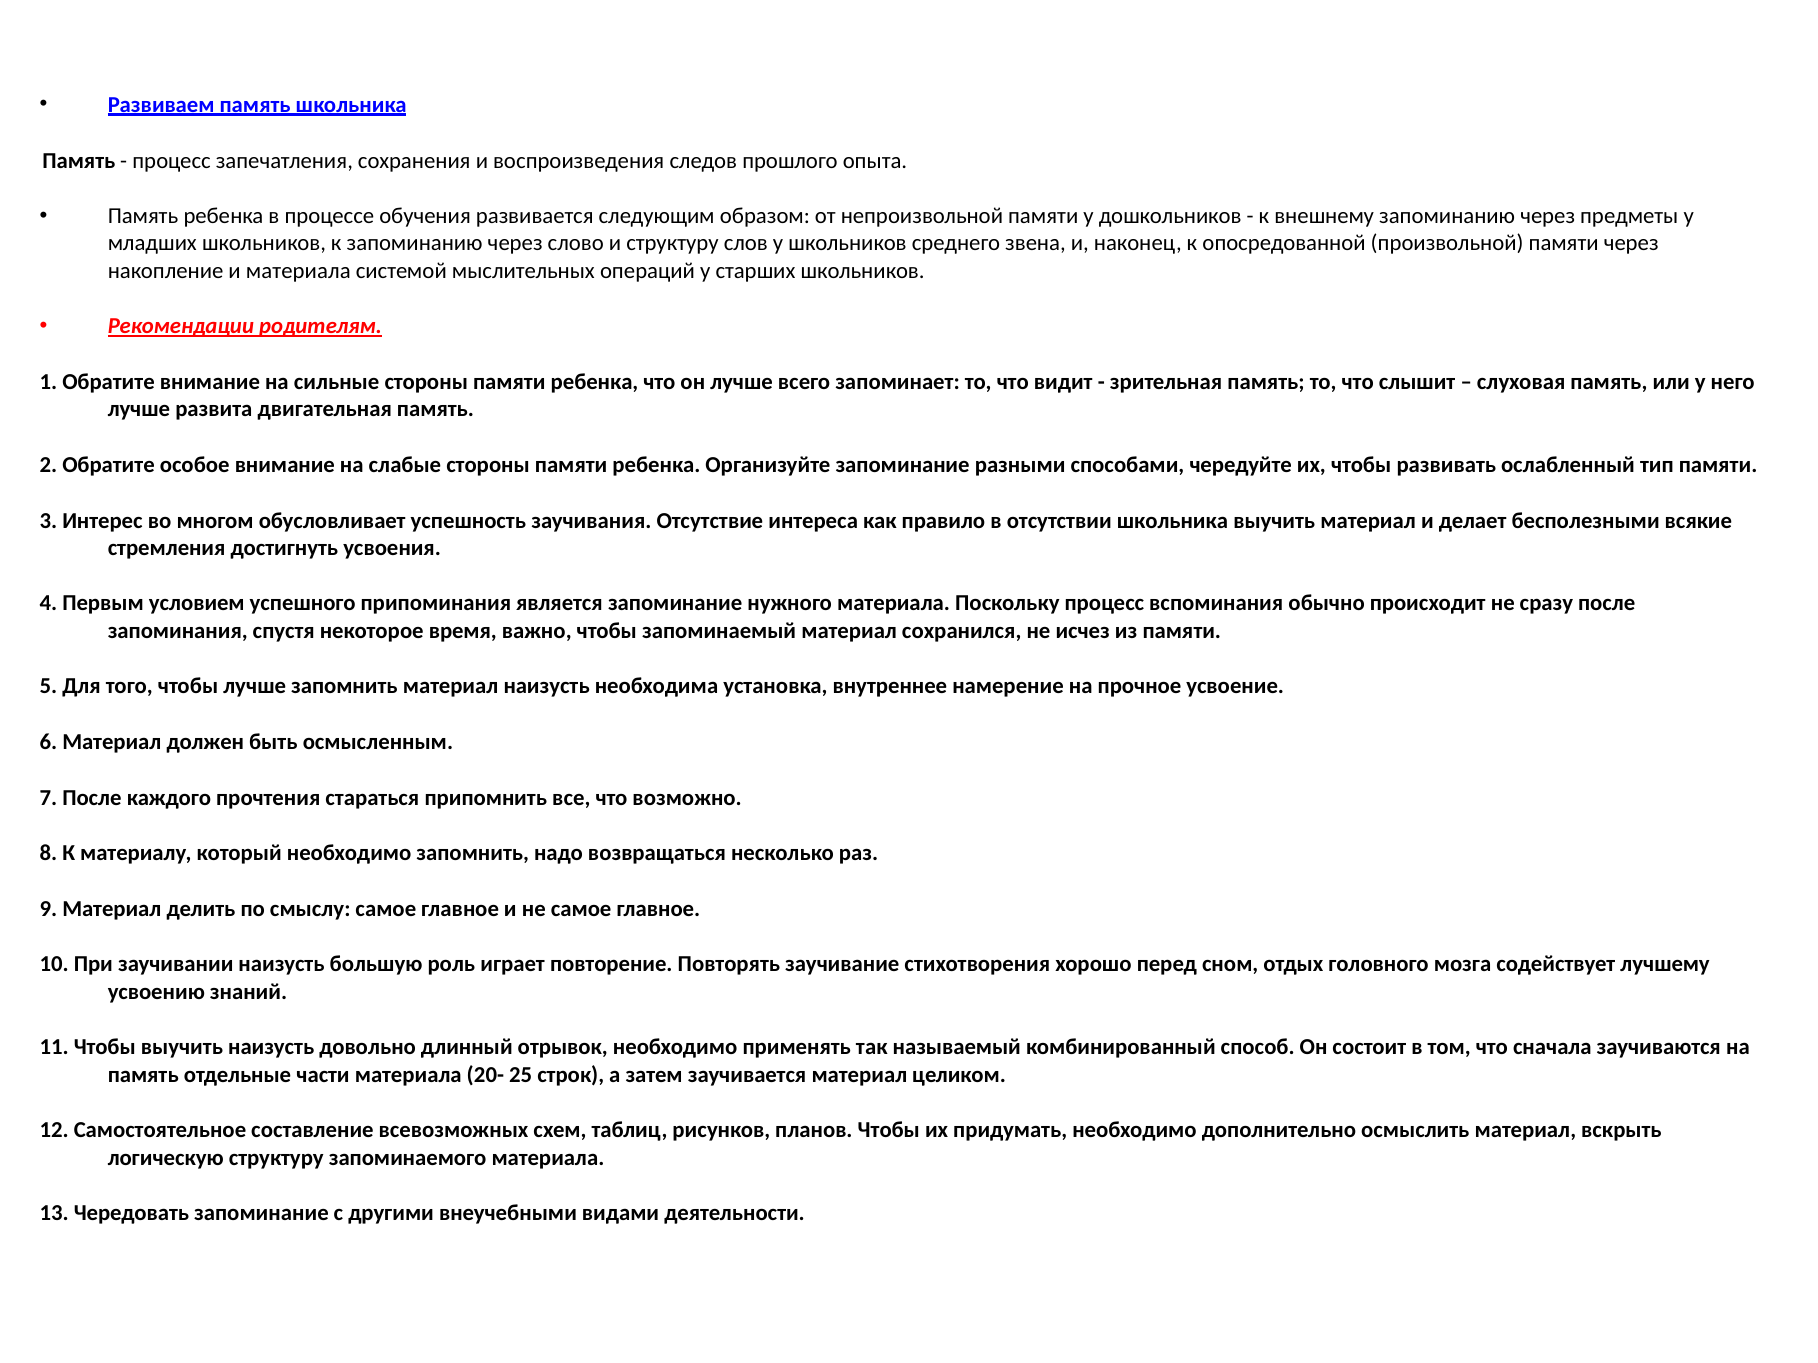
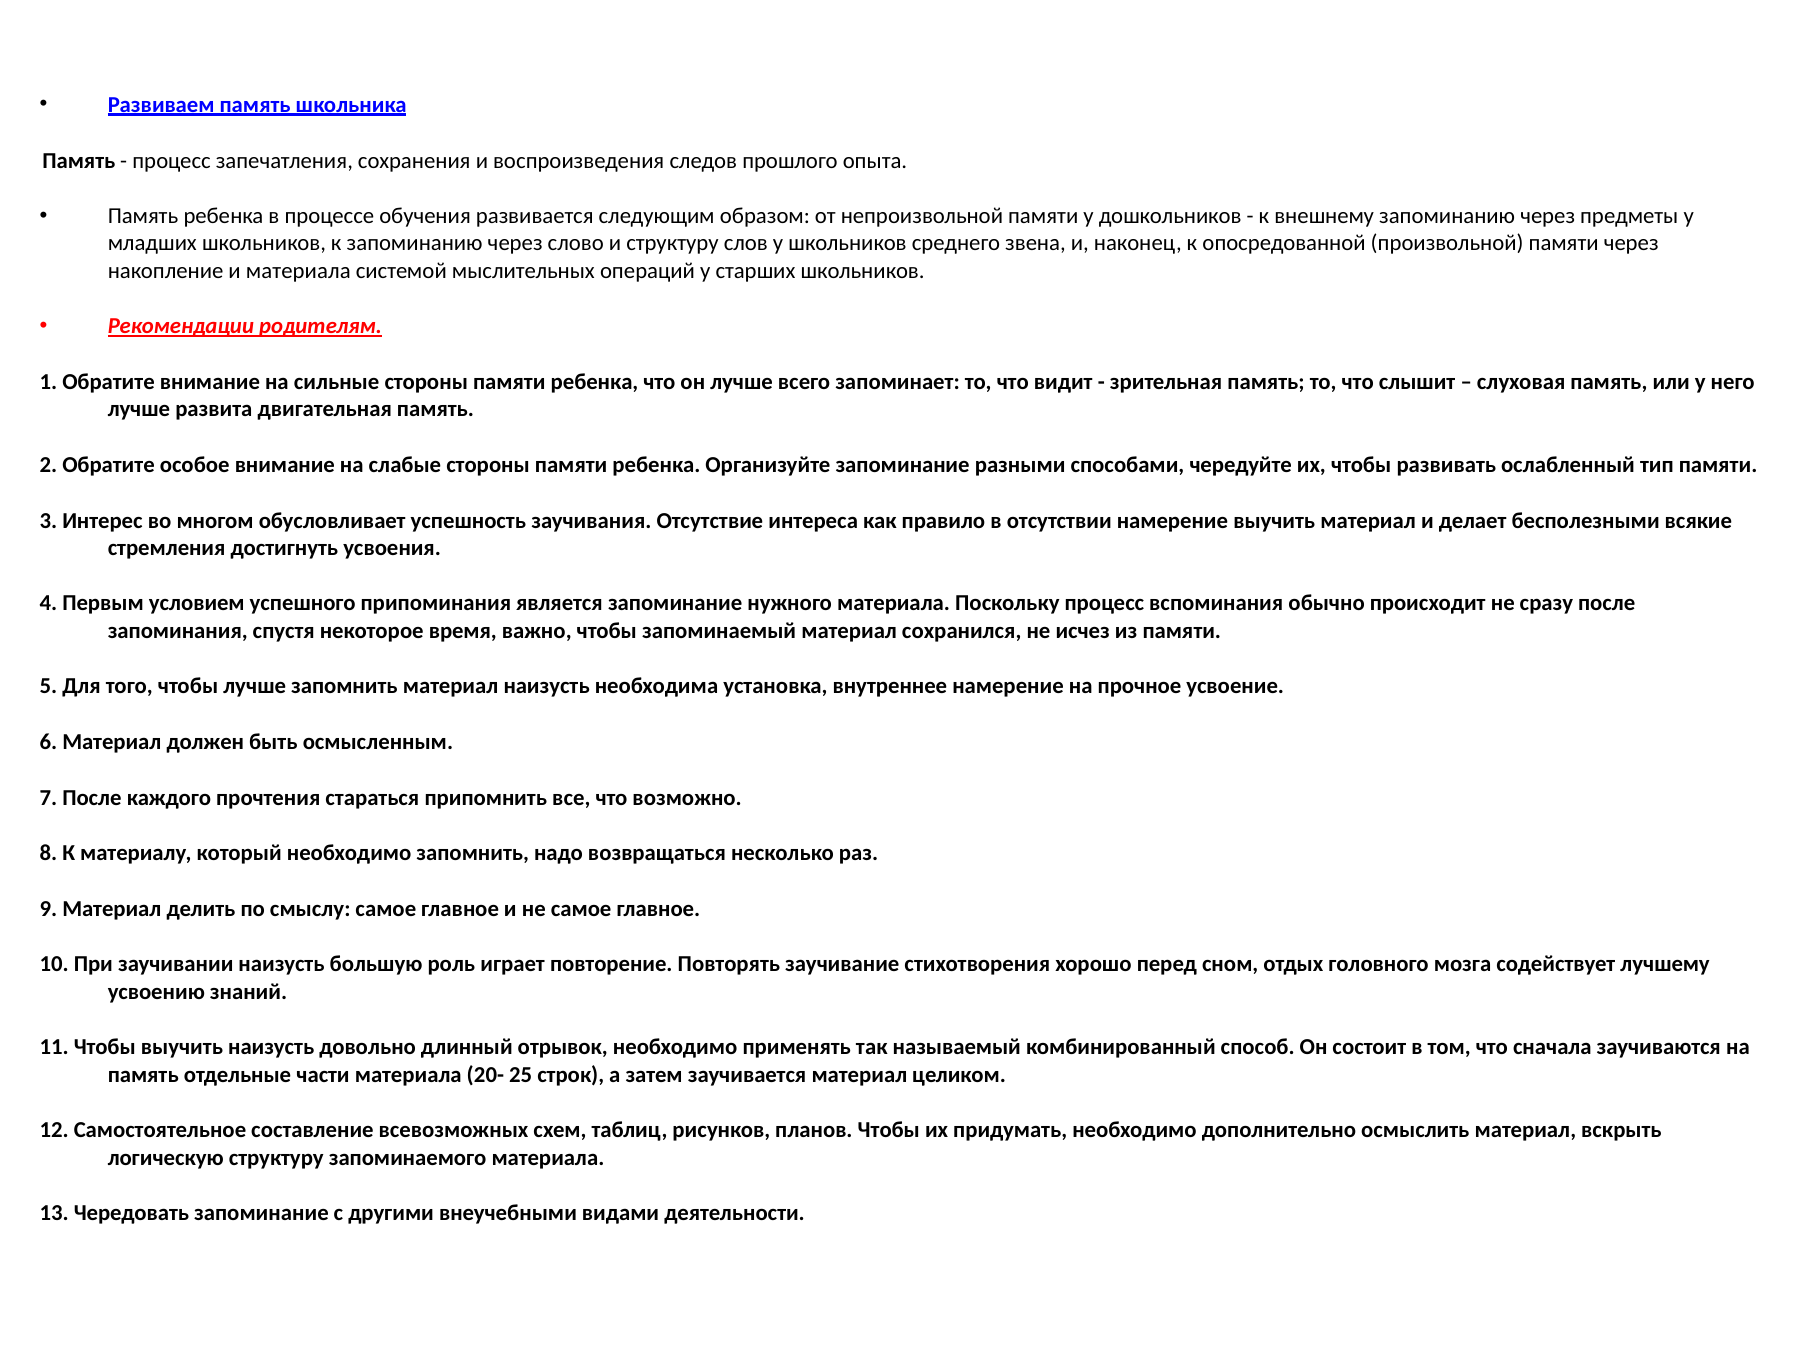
отсутствии школьника: школьника -> намерение
